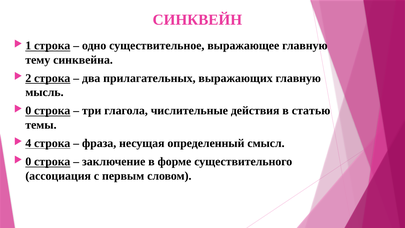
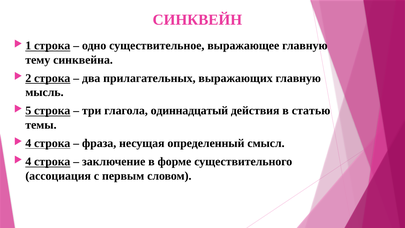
0 at (28, 111): 0 -> 5
числительные: числительные -> одиннадцатый
0 at (28, 162): 0 -> 4
